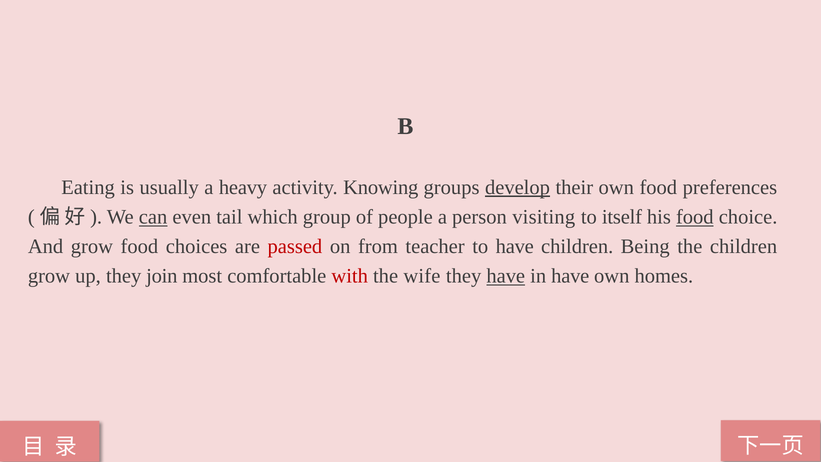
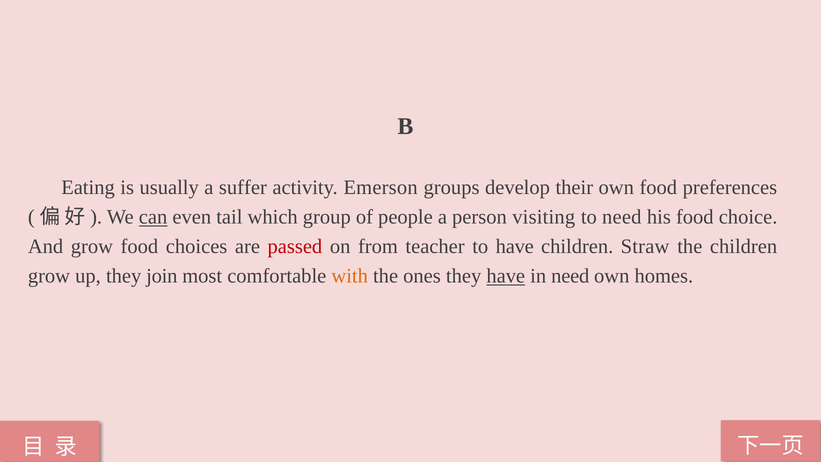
heavy: heavy -> suffer
Knowing: Knowing -> Emerson
develop underline: present -> none
to itself: itself -> need
food at (695, 217) underline: present -> none
Being: Being -> Straw
with colour: red -> orange
wife: wife -> ones
in have: have -> need
